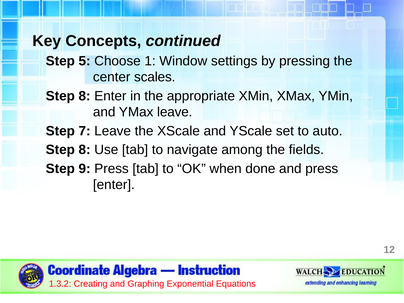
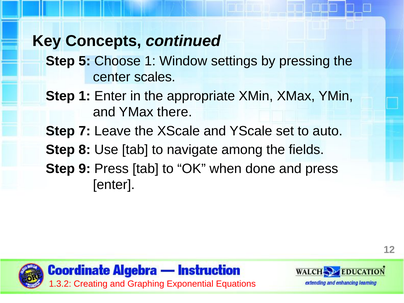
8 at (85, 96): 8 -> 1
YMax leave: leave -> there
